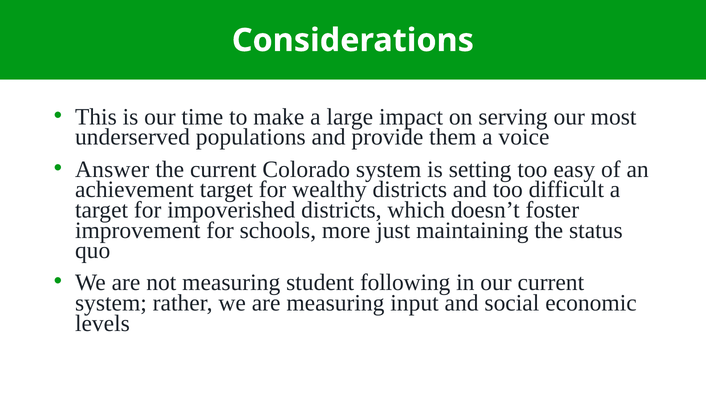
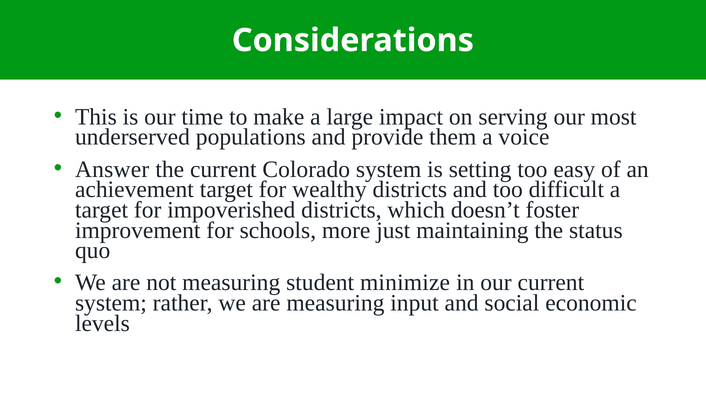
following: following -> minimize
